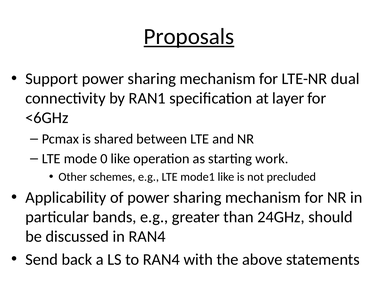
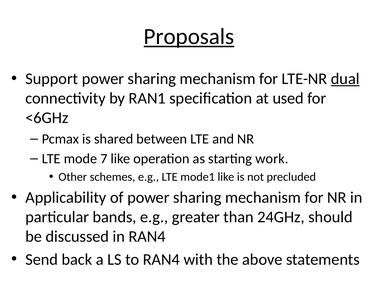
dual underline: none -> present
layer: layer -> used
0: 0 -> 7
